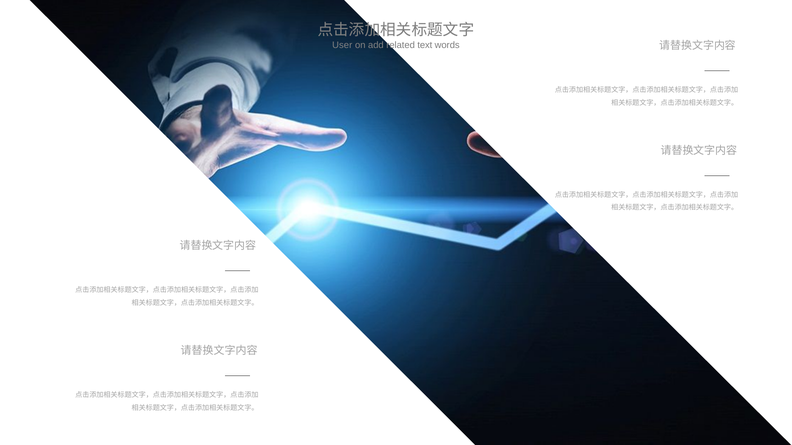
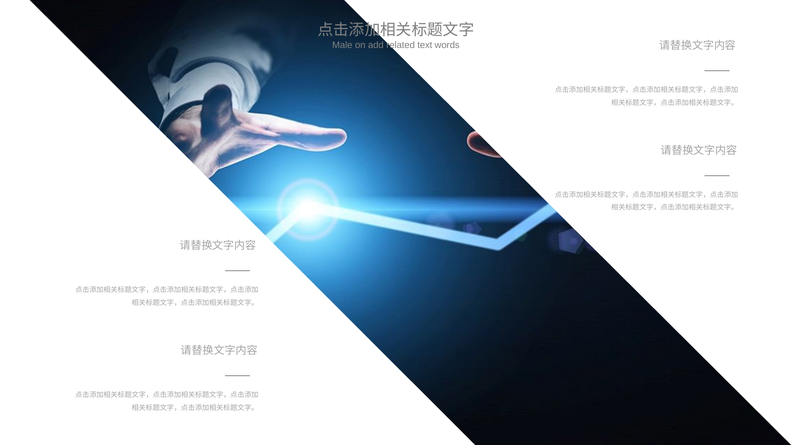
User: User -> Male
